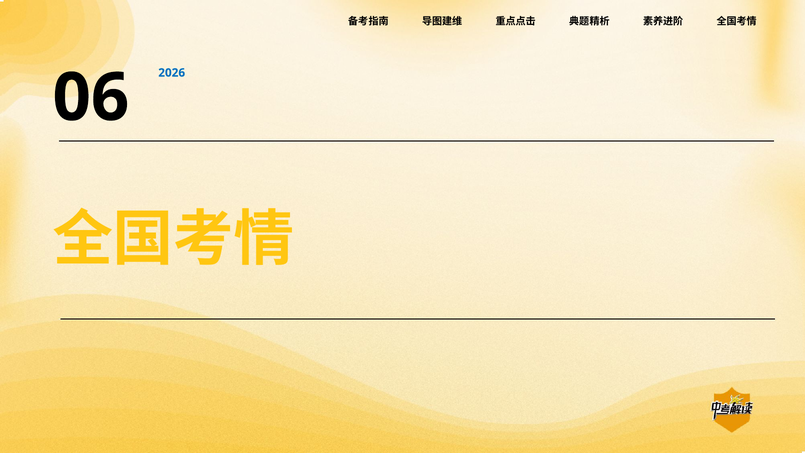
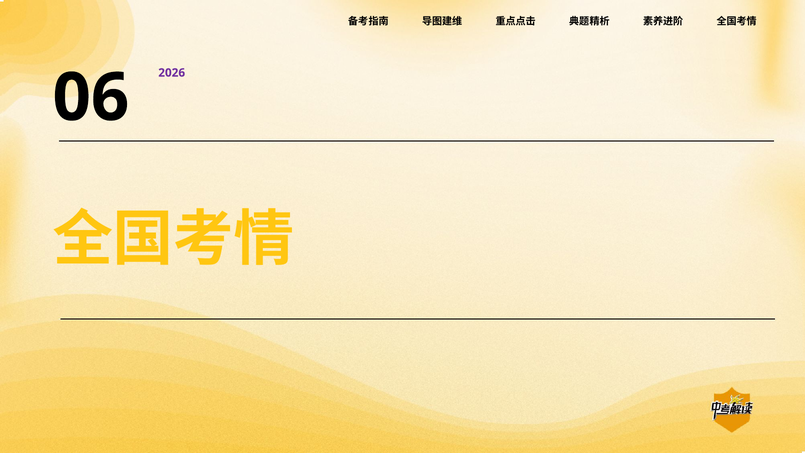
2026 colour: blue -> purple
